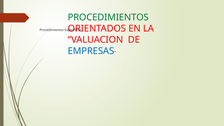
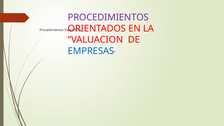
PROCEDIMIENTOS at (108, 17) colour: green -> purple
